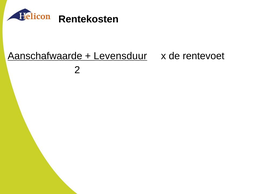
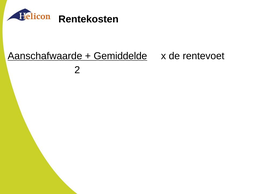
Levensduur: Levensduur -> Gemiddelde
